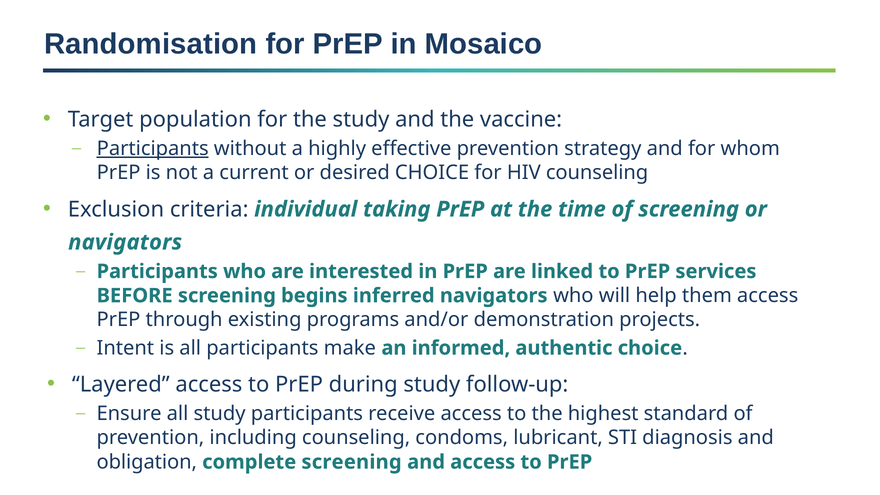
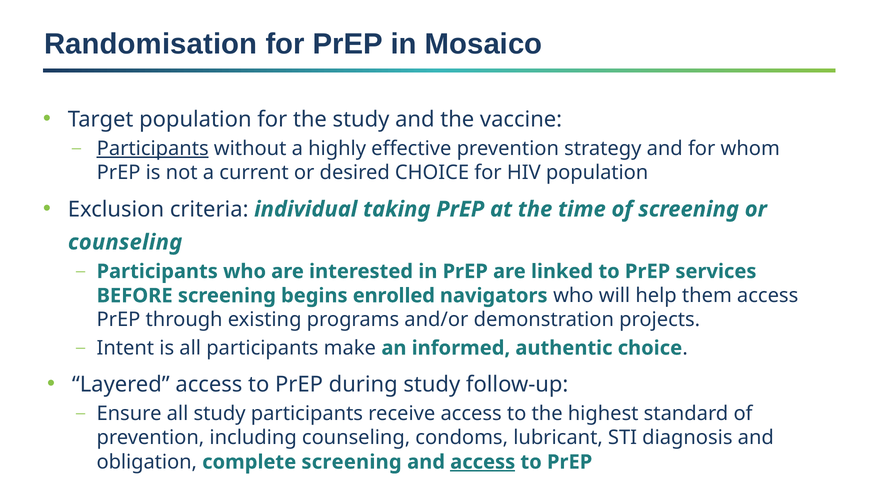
HIV counseling: counseling -> population
navigators at (125, 242): navigators -> counseling
inferred: inferred -> enrolled
access at (483, 462) underline: none -> present
